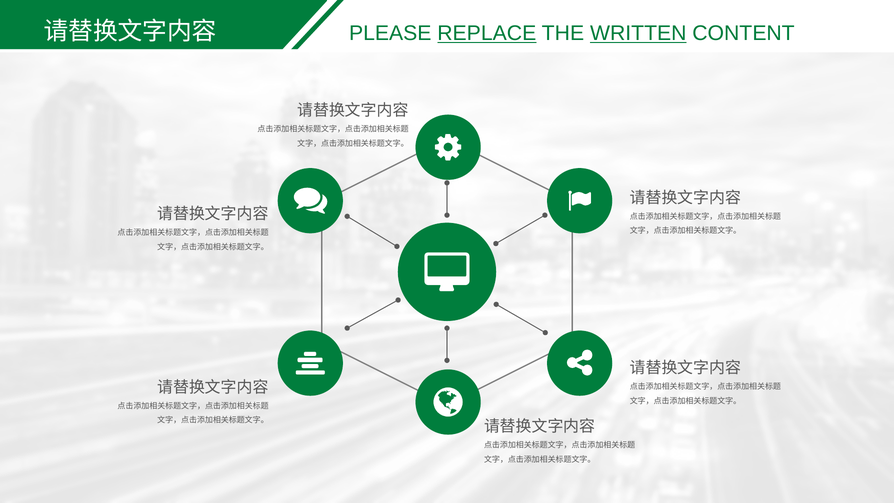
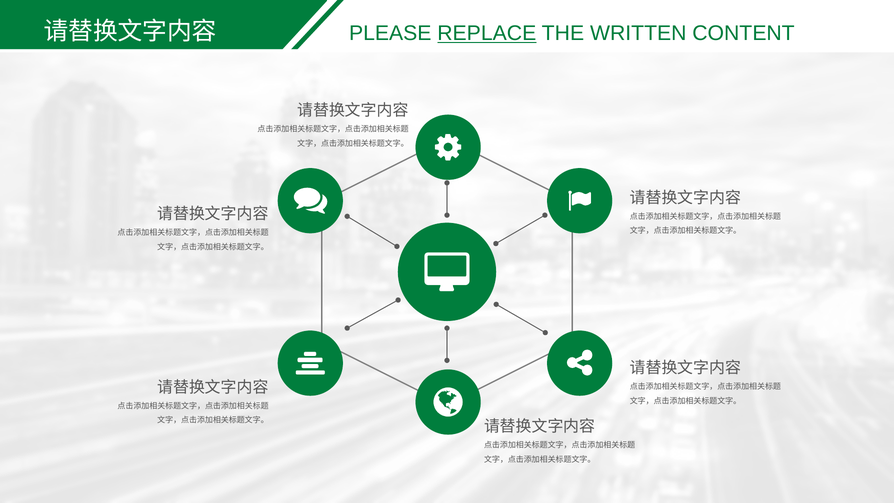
WRITTEN underline: present -> none
